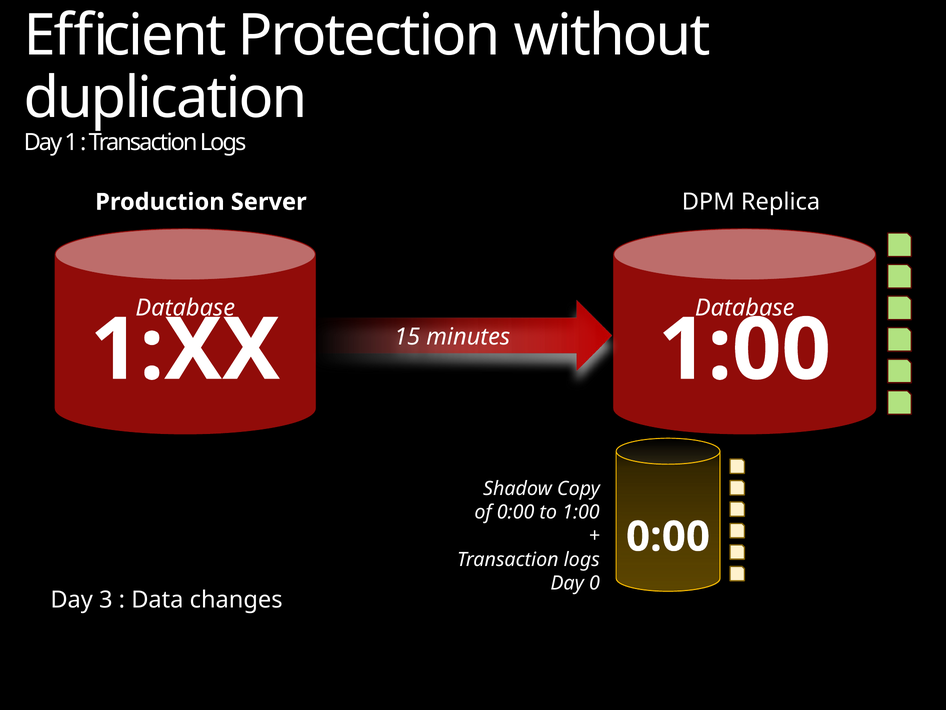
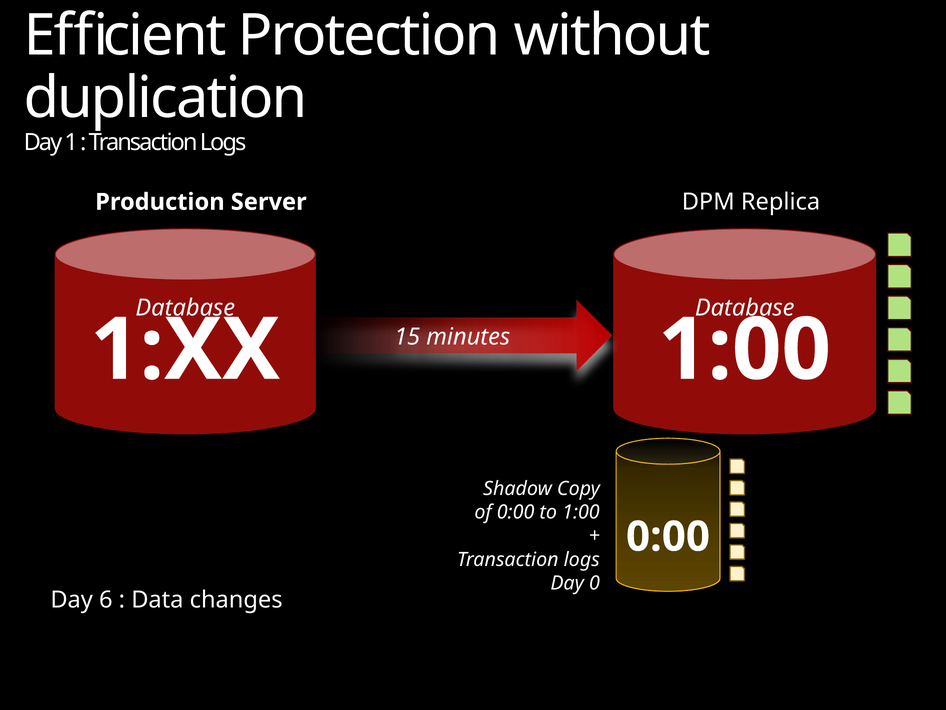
3: 3 -> 6
